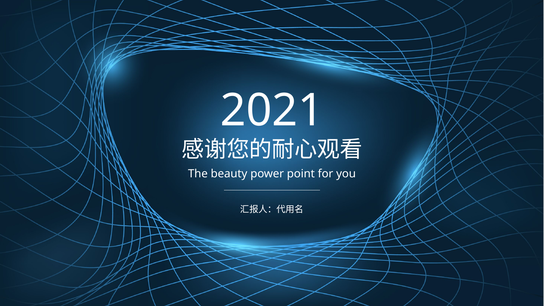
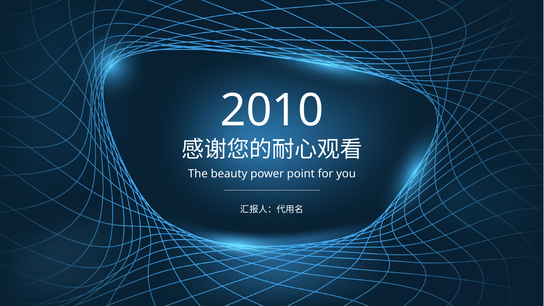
2021: 2021 -> 2010
